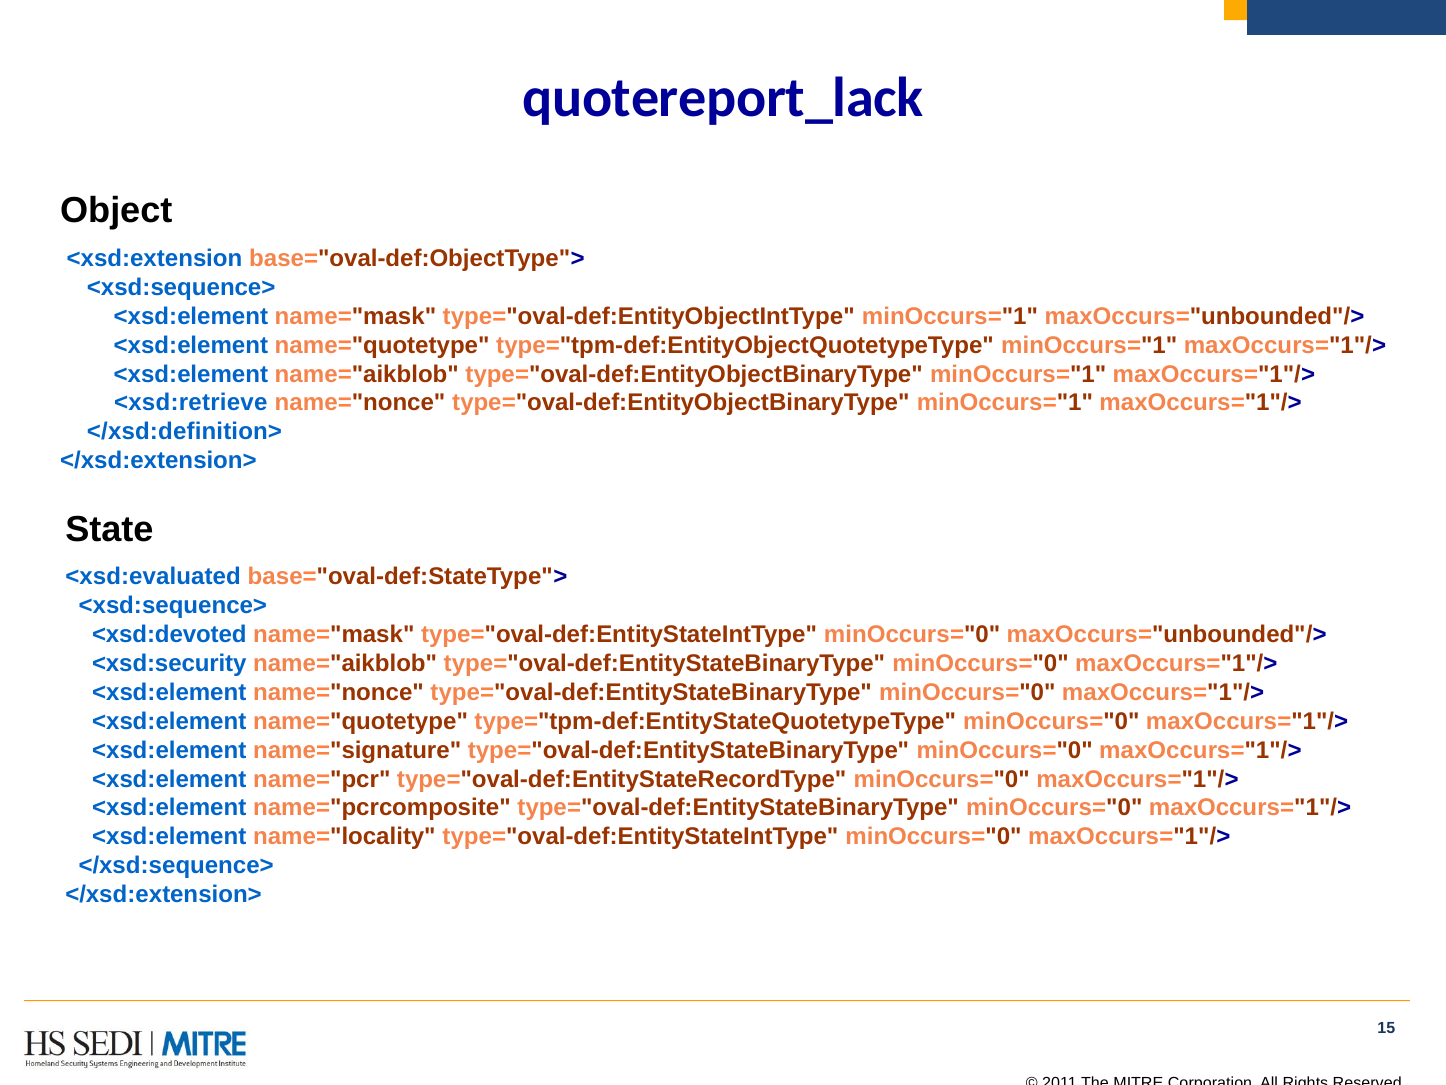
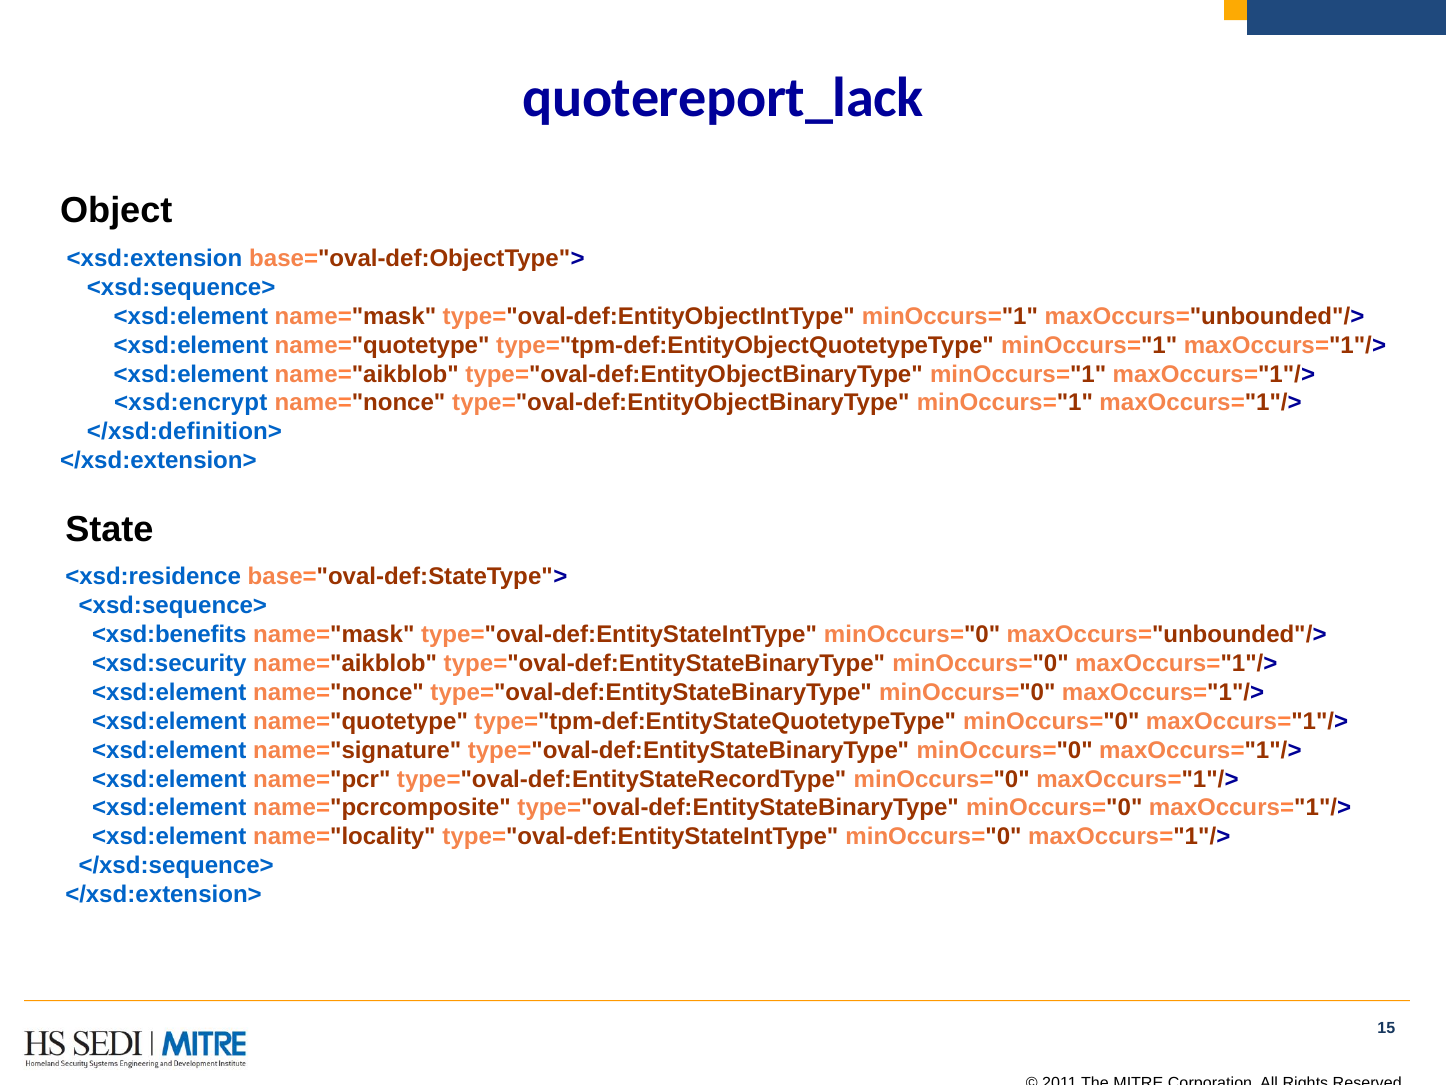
<xsd:retrieve: <xsd:retrieve -> <xsd:encrypt
<xsd:evaluated: <xsd:evaluated -> <xsd:residence
<xsd:devoted: <xsd:devoted -> <xsd:benefits
